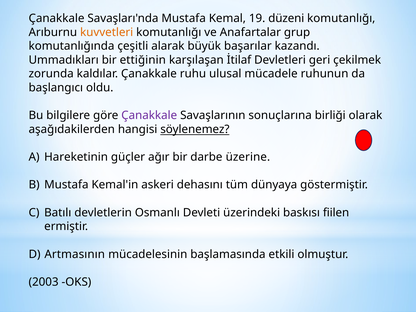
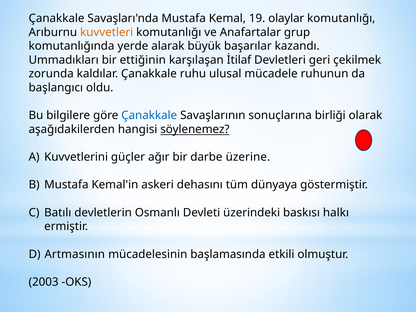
düzeni: düzeni -> olaylar
çeşitli: çeşitli -> yerde
Çanakkale at (149, 115) colour: purple -> blue
Hareketinin: Hareketinin -> Kuvvetlerini
fiilen: fiilen -> halkı
